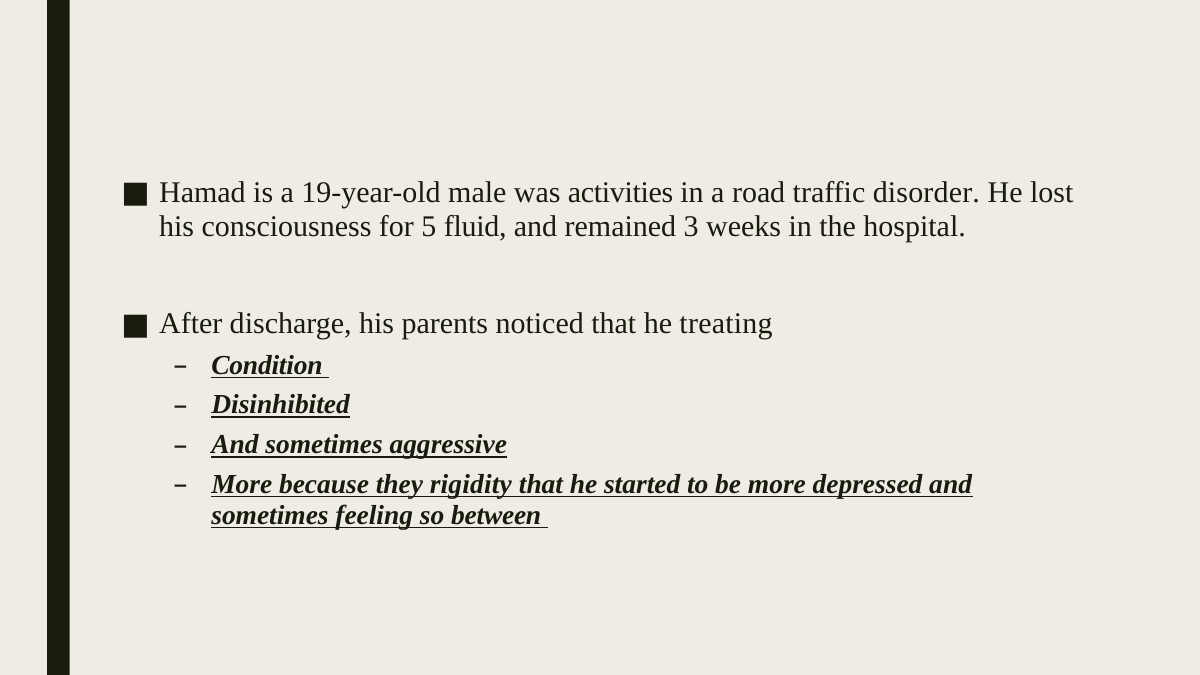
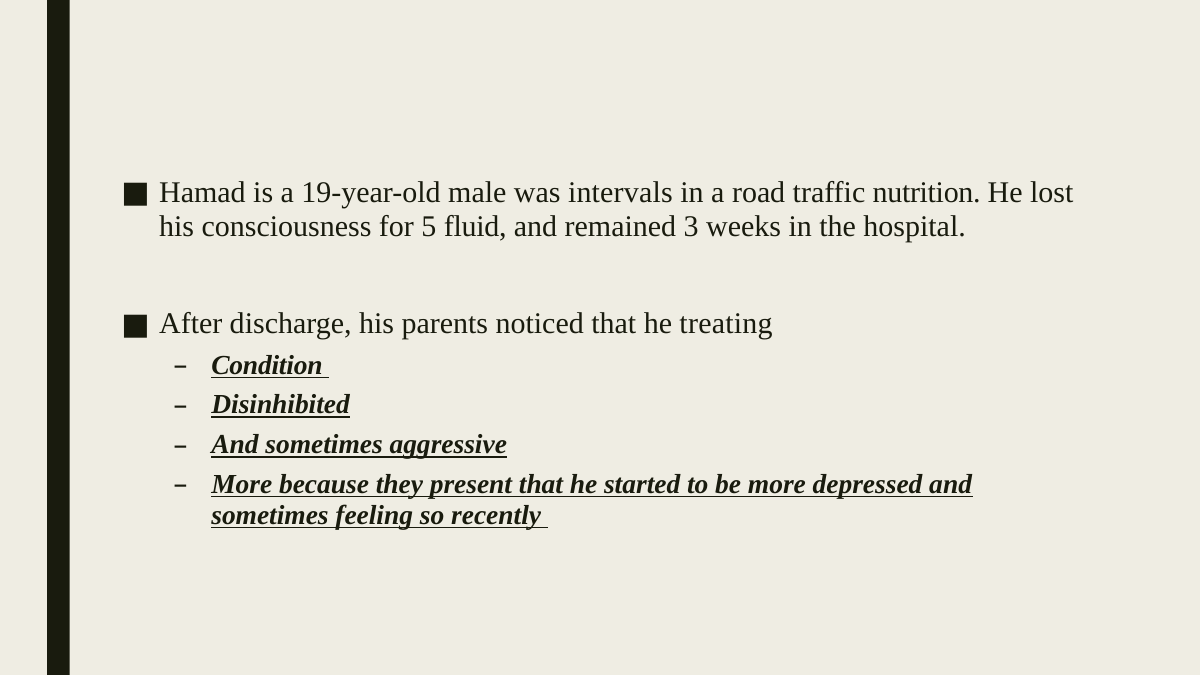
activities: activities -> intervals
disorder: disorder -> nutrition
rigidity: rigidity -> present
between: between -> recently
